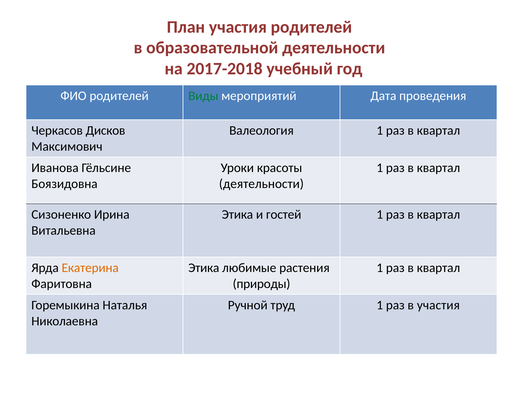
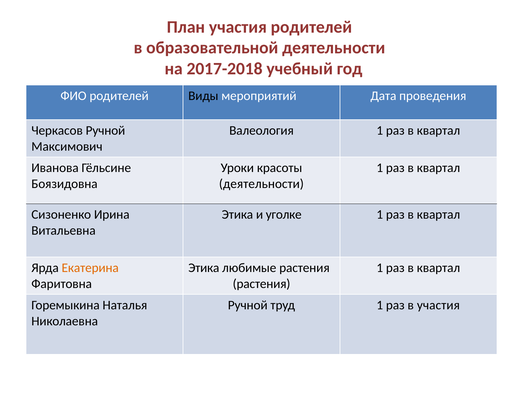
Виды colour: green -> black
Черкасов Дисков: Дисков -> Ручной
гостей: гостей -> уголке
природы at (262, 283): природы -> растения
